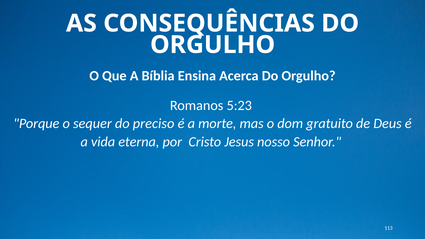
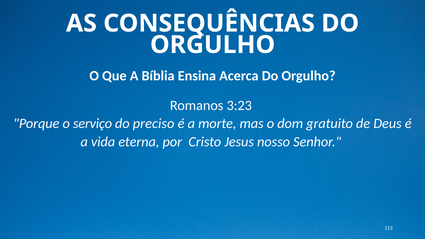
5:23: 5:23 -> 3:23
sequer: sequer -> serviço
